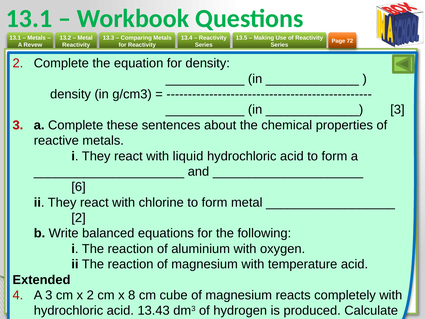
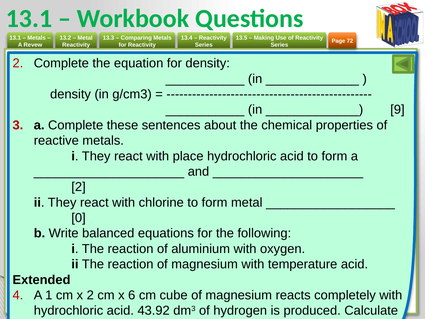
3 at (397, 110): 3 -> 9
liquid: liquid -> place
6 at (79, 187): 6 -> 2
2 at (79, 218): 2 -> 0
4 A 3: 3 -> 1
8: 8 -> 6
13.43: 13.43 -> 43.92
